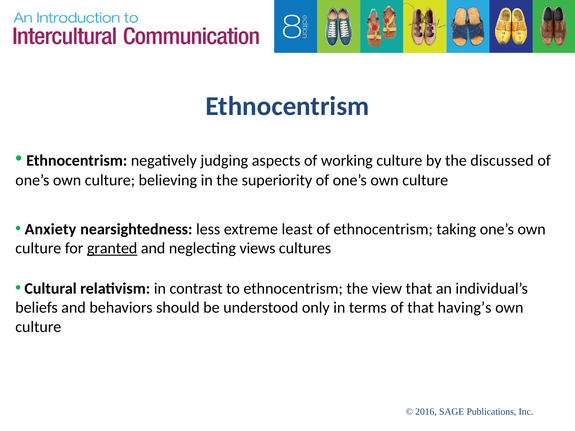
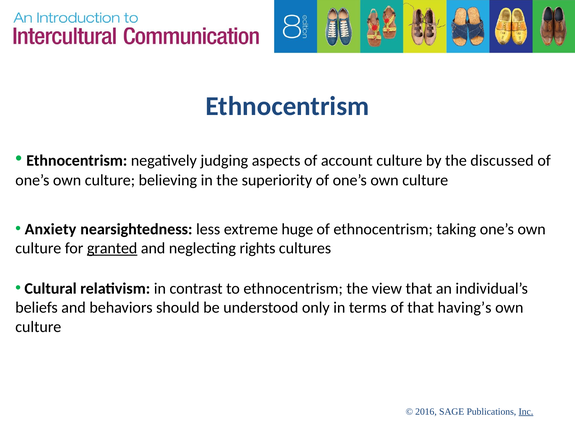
working: working -> account
least: least -> huge
views: views -> rights
Inc underline: none -> present
